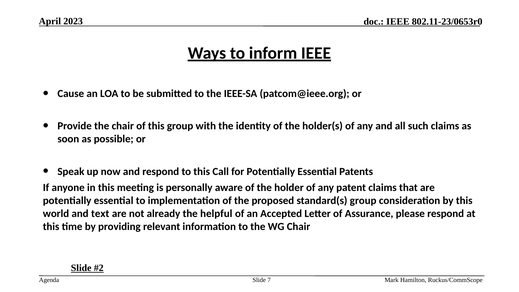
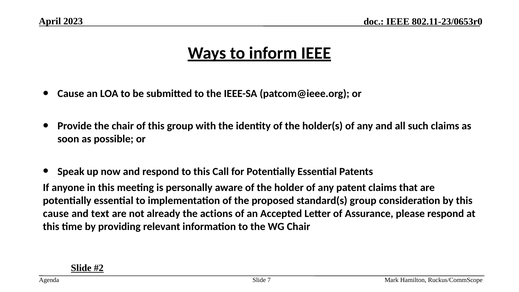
world at (56, 214): world -> cause
helpful: helpful -> actions
